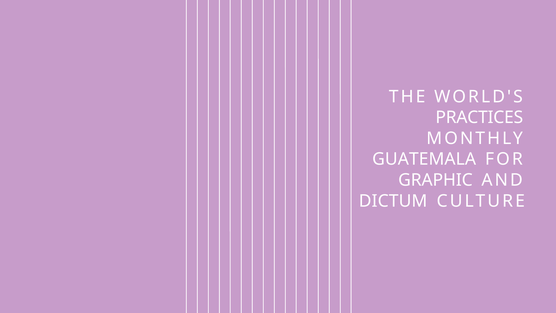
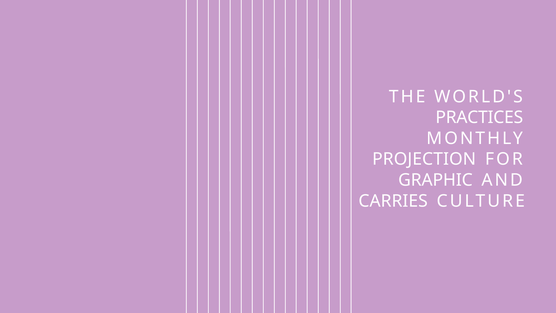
GUATEMALA: GUATEMALA -> PROJECTION
DICTUM: DICTUM -> CARRIES
